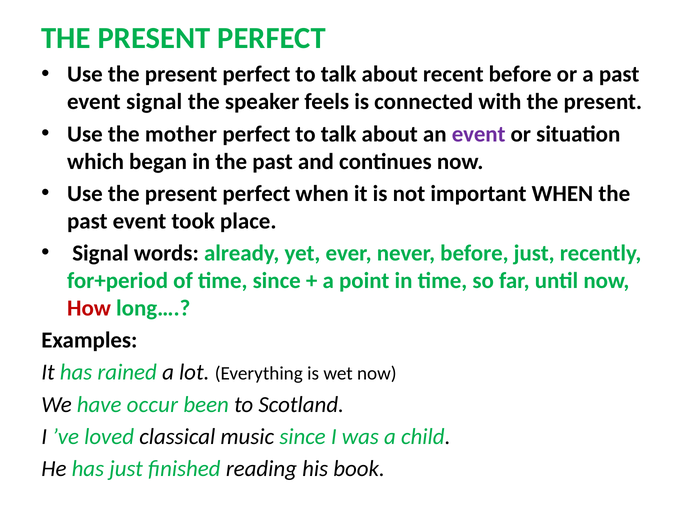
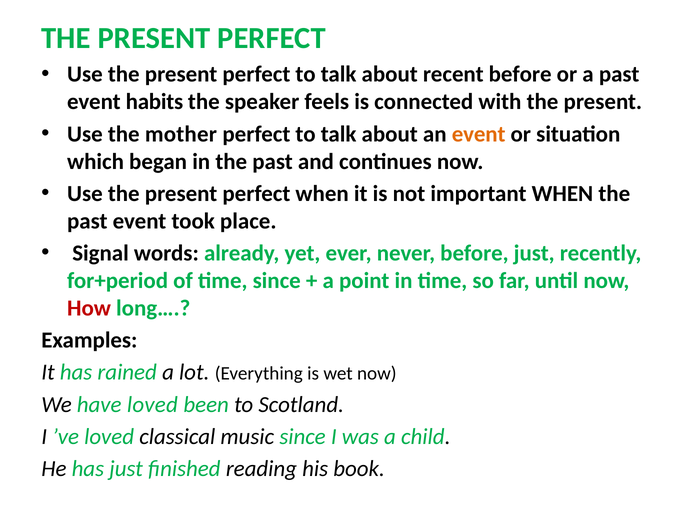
event signal: signal -> habits
event at (479, 134) colour: purple -> orange
have occur: occur -> loved
